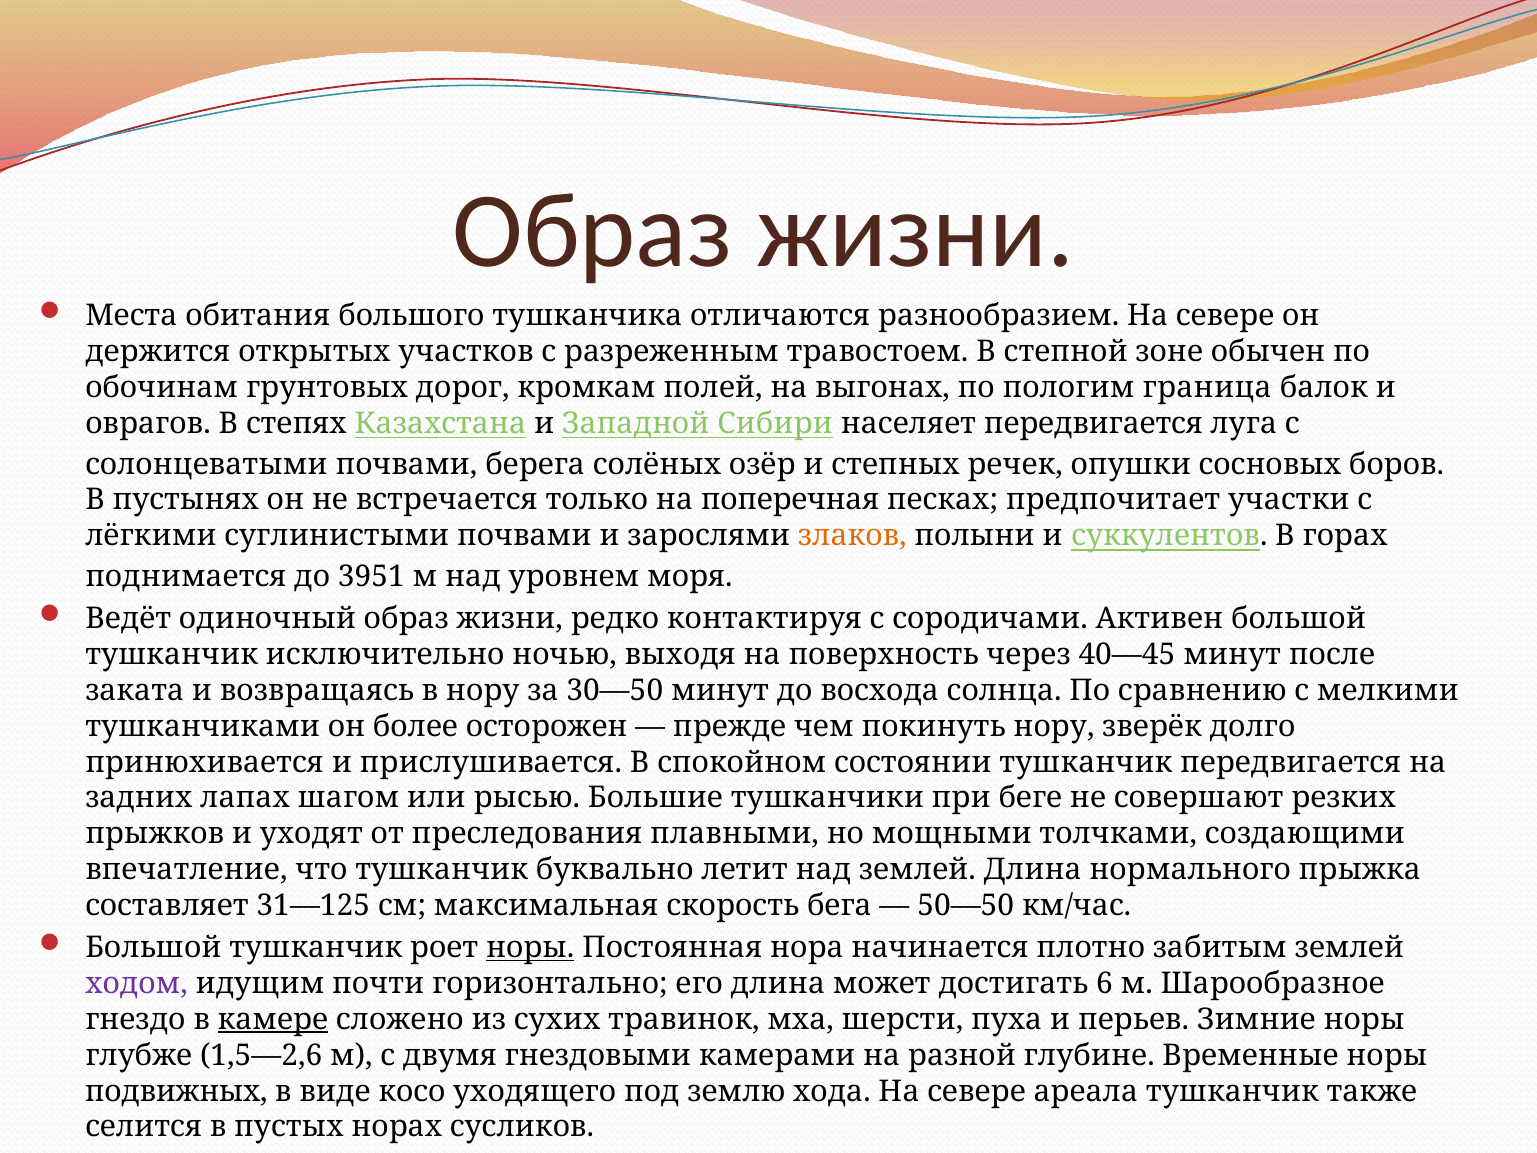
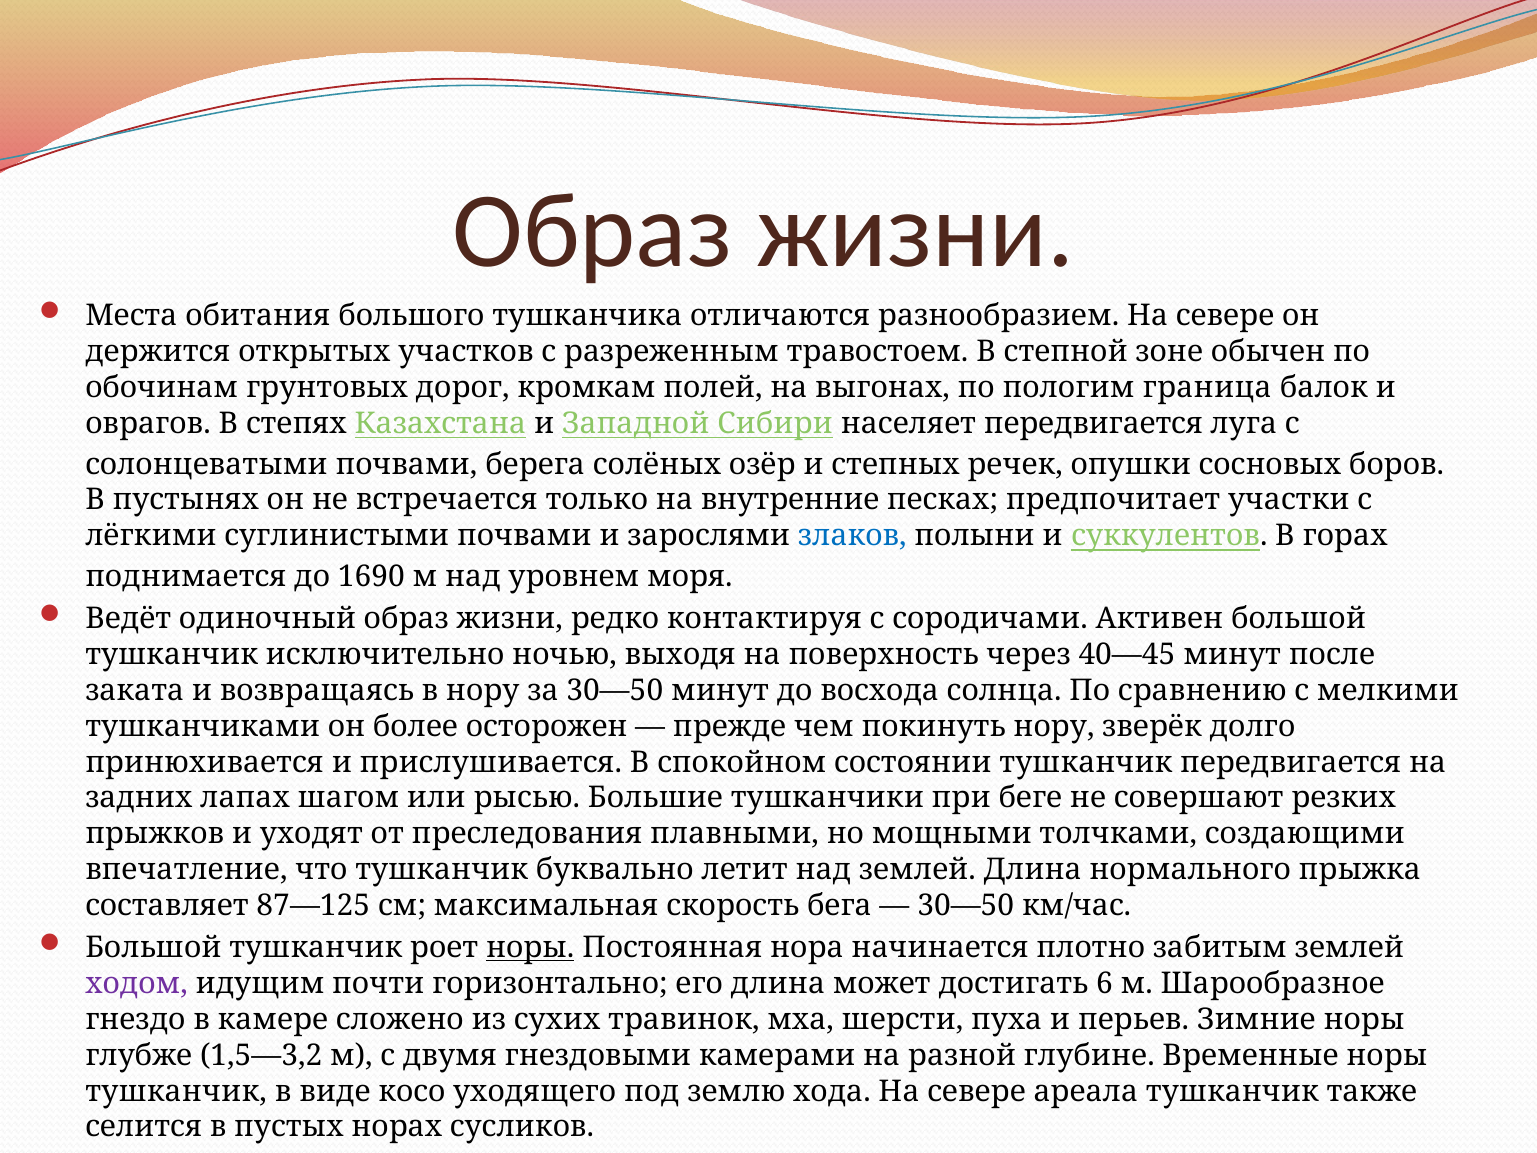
поперечная: поперечная -> внутренние
злаков colour: orange -> blue
3951: 3951 -> 1690
31—125: 31—125 -> 87—125
50—50 at (966, 906): 50—50 -> 30—50
камере underline: present -> none
1,5—2,6: 1,5—2,6 -> 1,5—3,2
подвижных at (176, 1091): подвижных -> тушканчик
